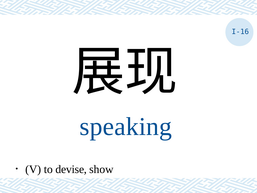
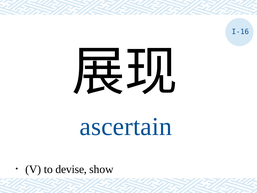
speaking: speaking -> ascertain
